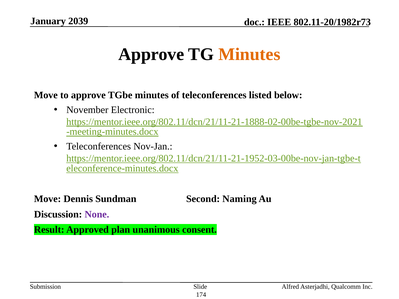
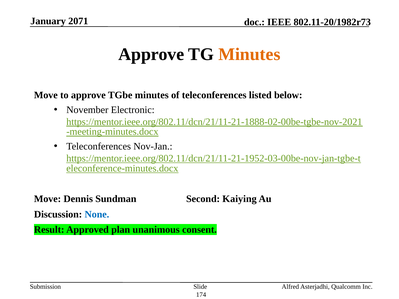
2039: 2039 -> 2071
Naming: Naming -> Kaiying
None colour: purple -> blue
